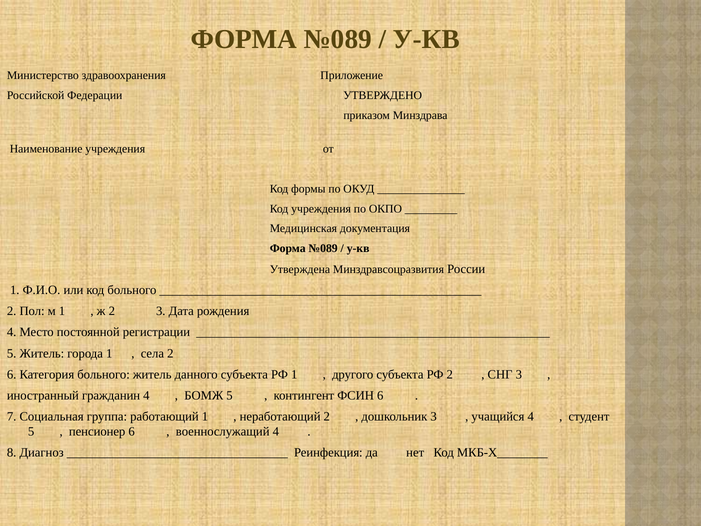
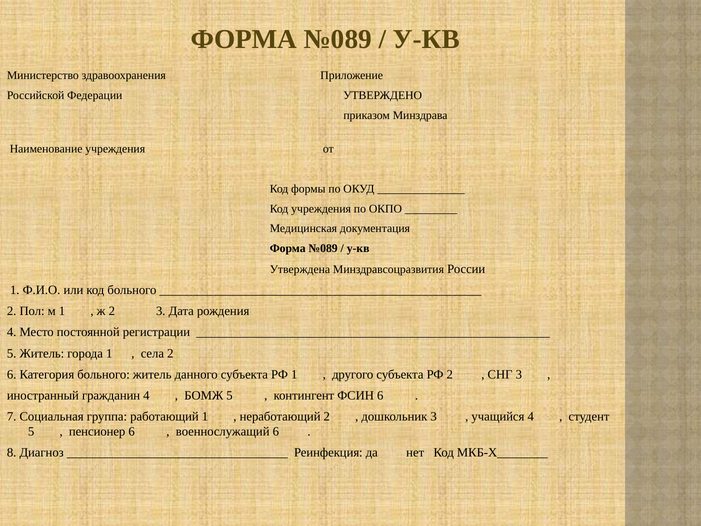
военнослужащий 4: 4 -> 6
